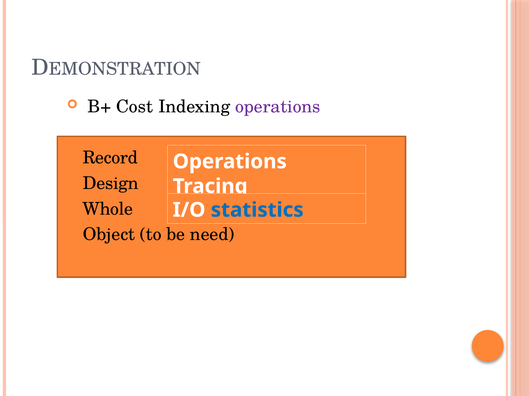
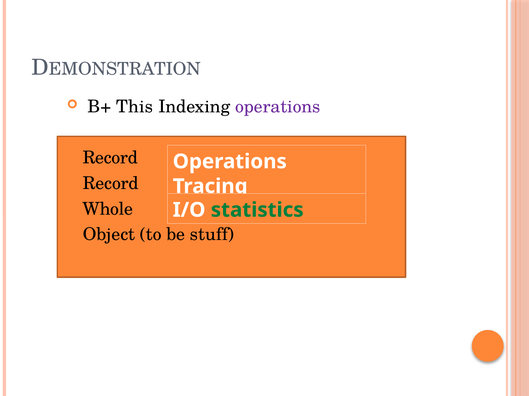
Cost: Cost -> This
Design at (111, 184): Design -> Record
statistics colour: blue -> green
need: need -> stuff
